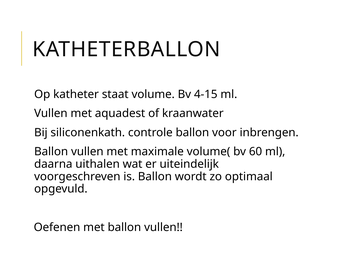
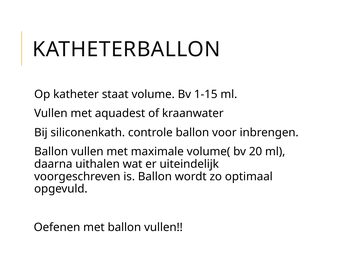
4-15: 4-15 -> 1-15
60: 60 -> 20
